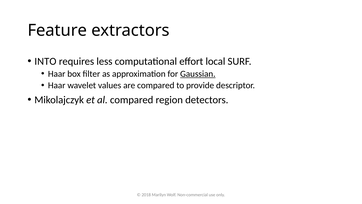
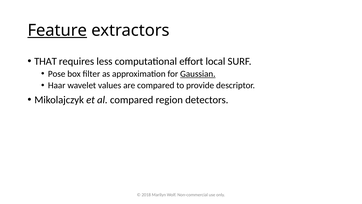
Feature underline: none -> present
INTO: INTO -> THAT
Haar at (57, 74): Haar -> Pose
